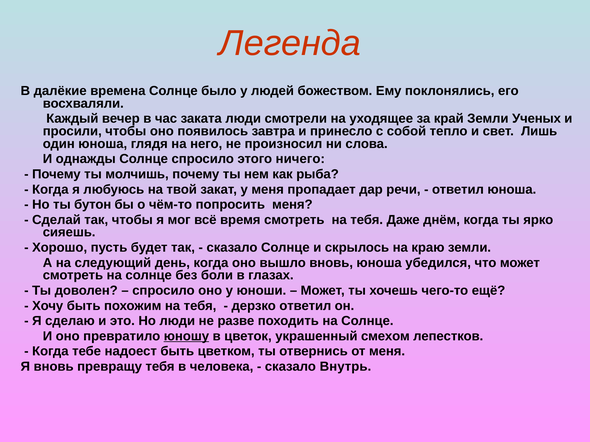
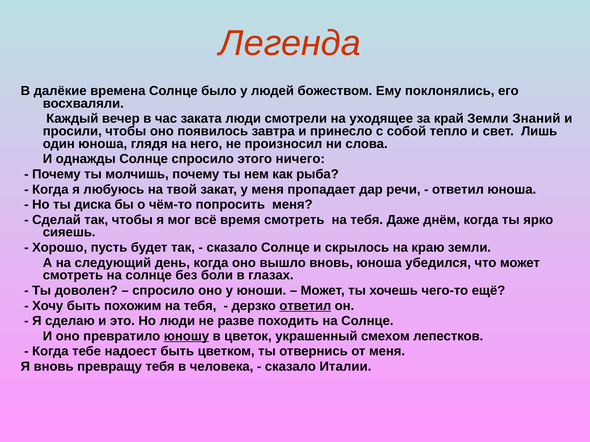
Ученых: Ученых -> Знаний
бутон: бутон -> диска
ответил at (305, 306) underline: none -> present
Внутрь: Внутрь -> Италии
